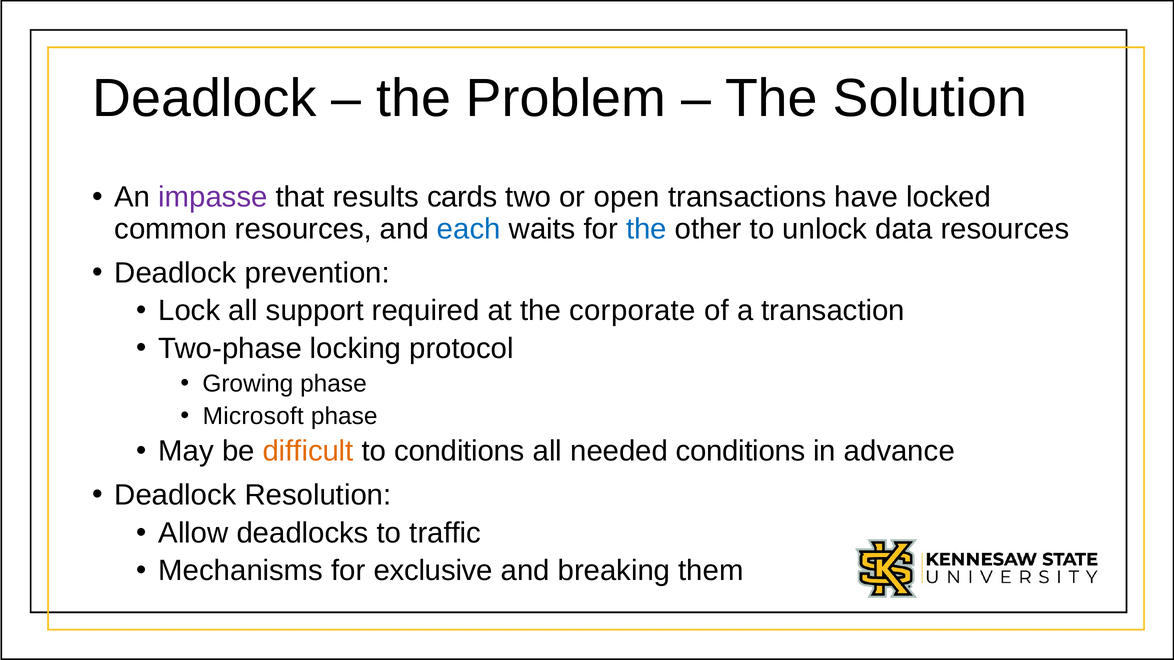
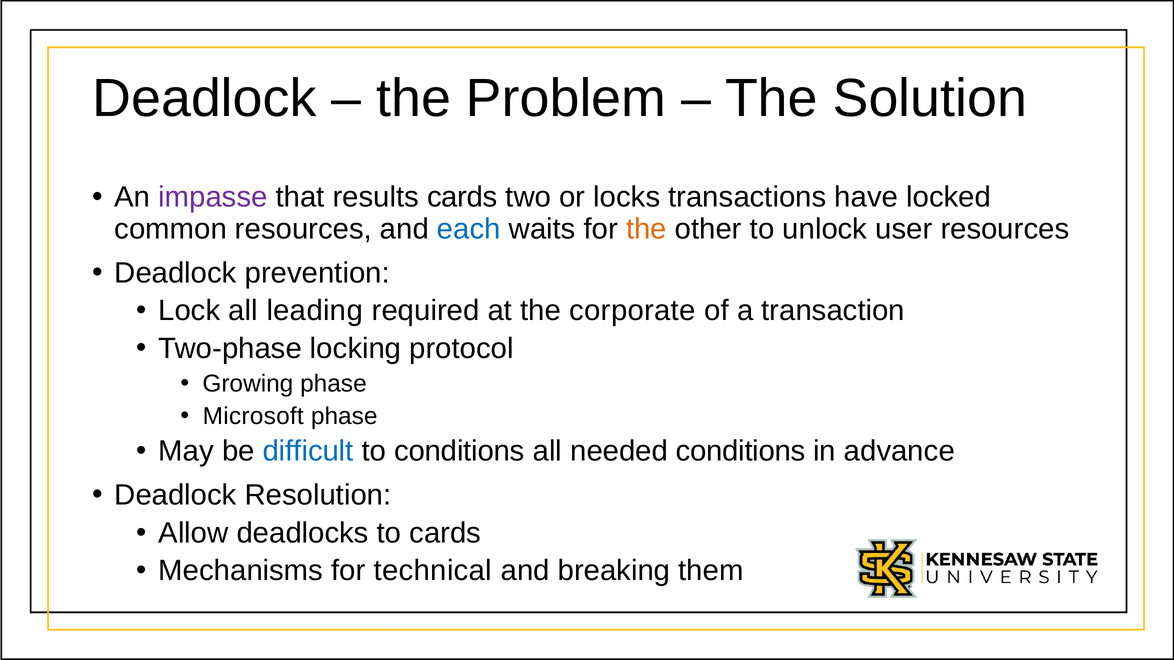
open: open -> locks
the at (646, 229) colour: blue -> orange
data: data -> user
support: support -> leading
difficult colour: orange -> blue
to traffic: traffic -> cards
exclusive: exclusive -> technical
